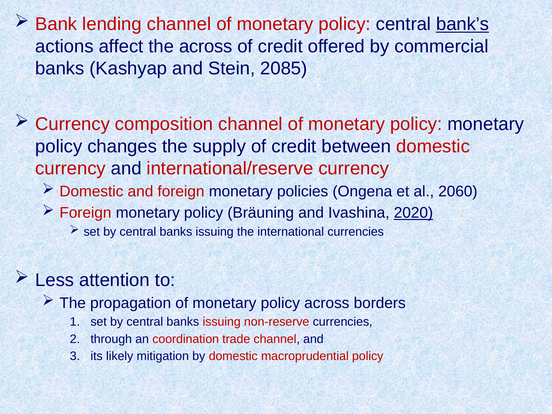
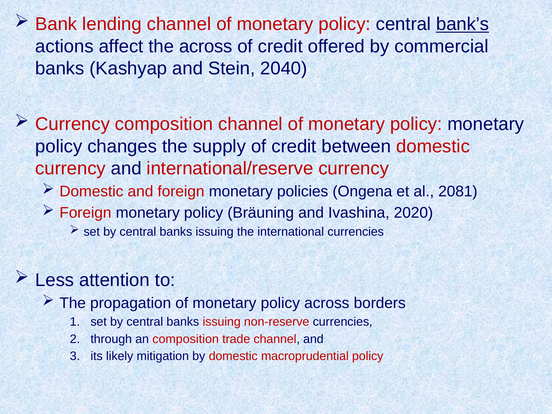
2085: 2085 -> 2040
2060: 2060 -> 2081
2020 underline: present -> none
an coordination: coordination -> composition
